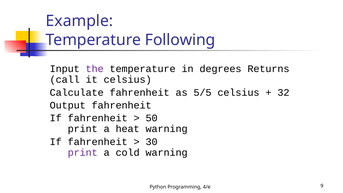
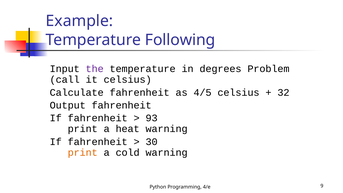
Returns: Returns -> Problem
5/5: 5/5 -> 4/5
50: 50 -> 93
print at (83, 152) colour: purple -> orange
